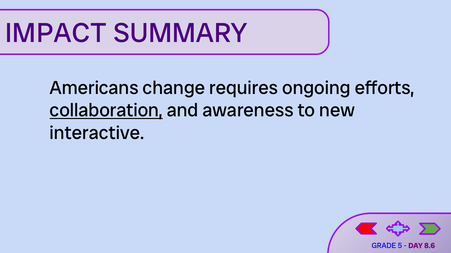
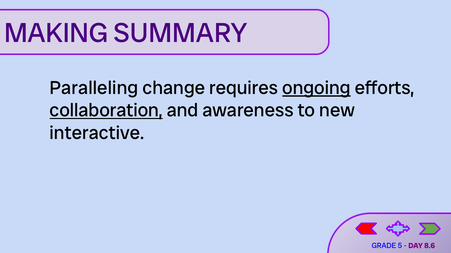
IMPACT: IMPACT -> MAKING
Americans: Americans -> Paralleling
ongoing underline: none -> present
